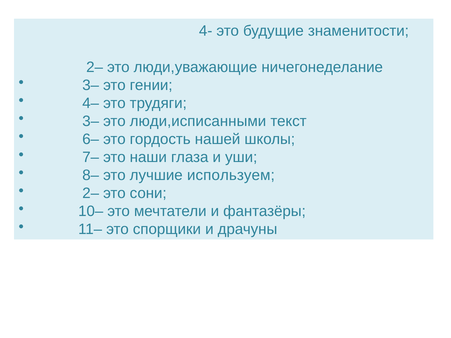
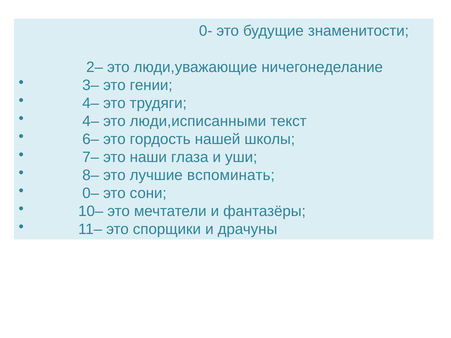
4-: 4- -> 0-
3– at (91, 121): 3– -> 4–
используем: используем -> вспоминать
2– at (91, 193): 2– -> 0–
